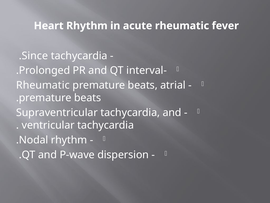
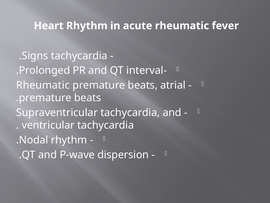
Since: Since -> Signs
